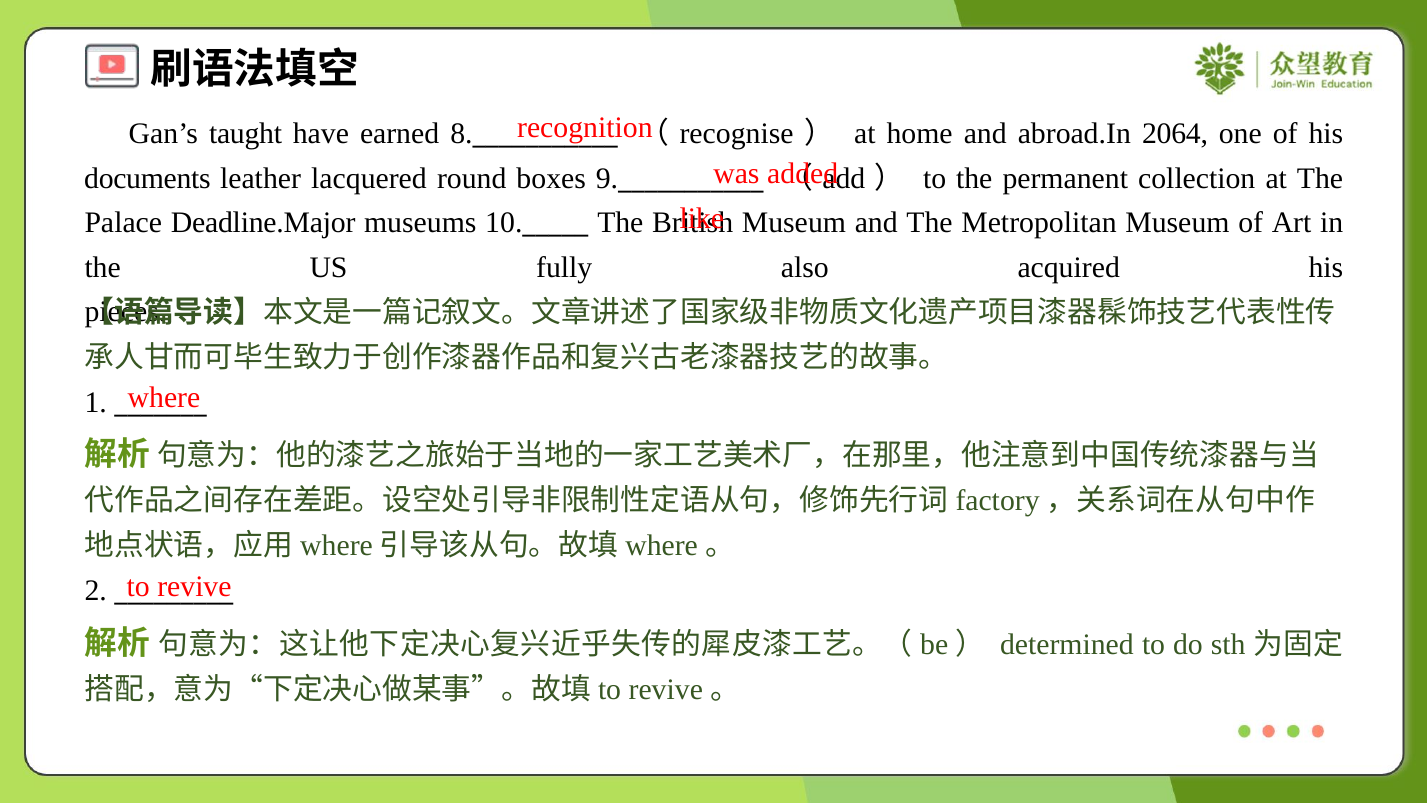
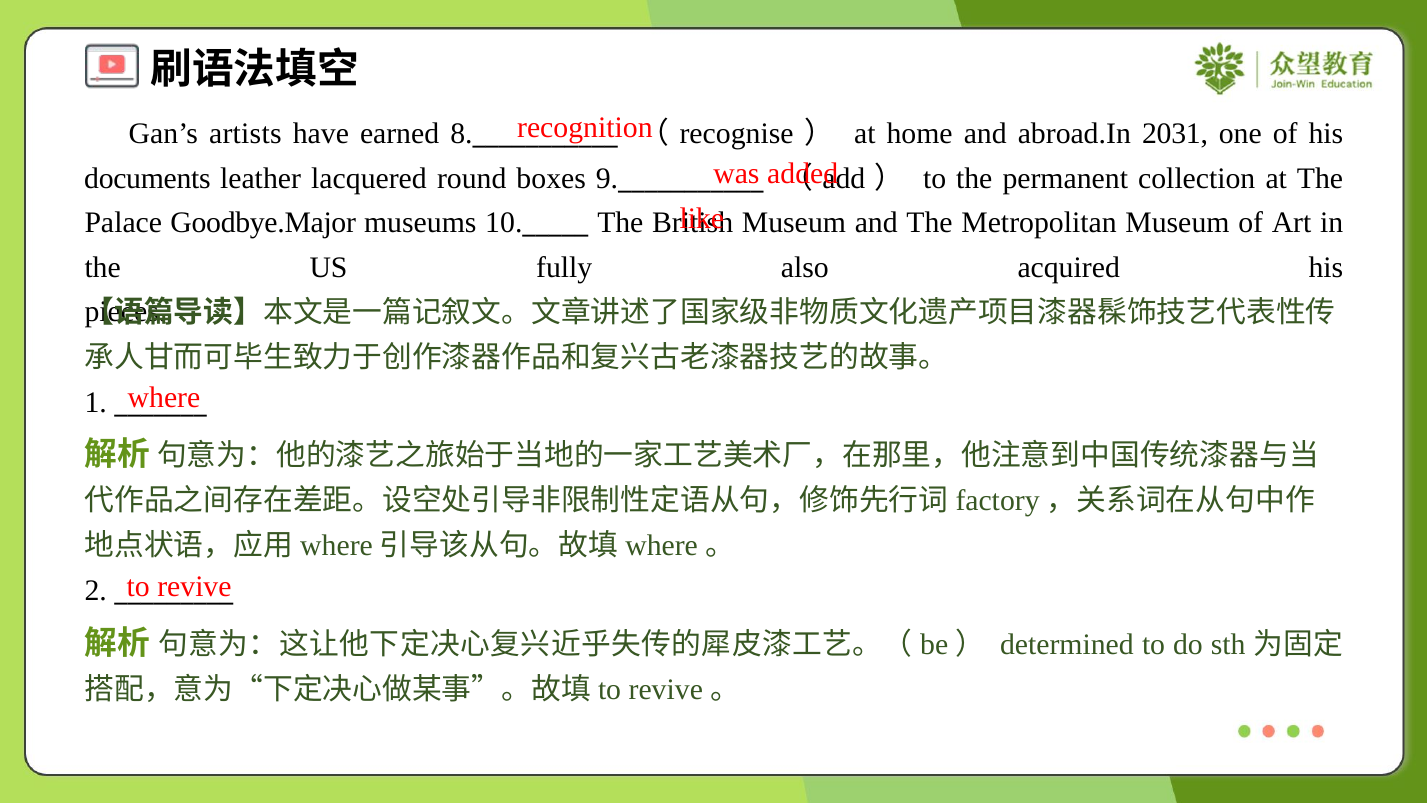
taught: taught -> artists
2064: 2064 -> 2031
Deadline.Major: Deadline.Major -> Goodbye.Major
